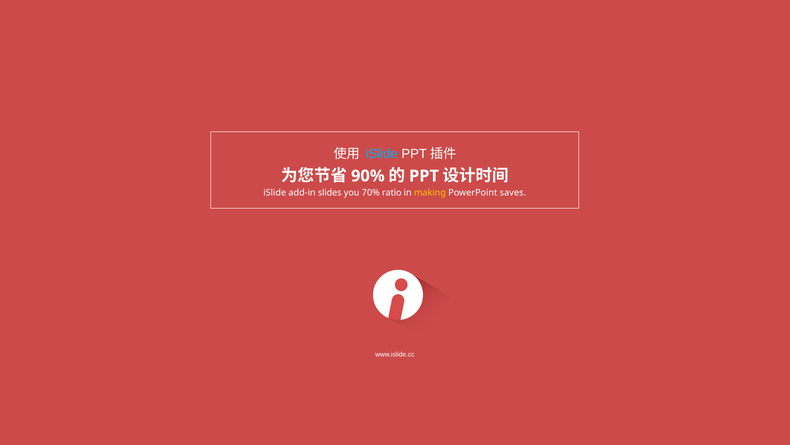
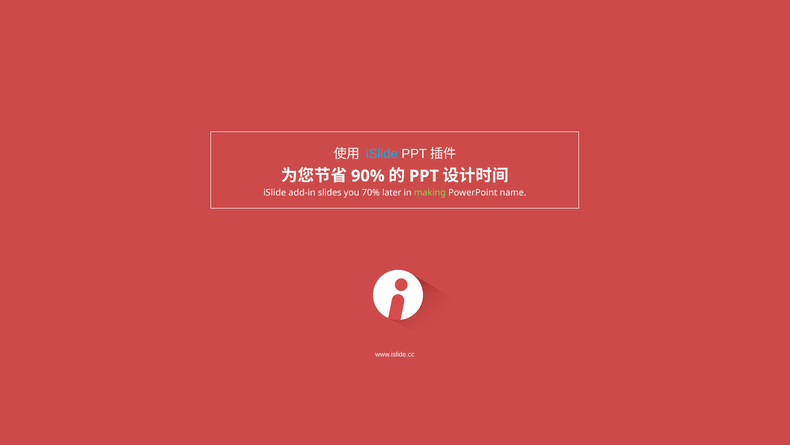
ratio: ratio -> later
making colour: yellow -> light green
saves: saves -> name
